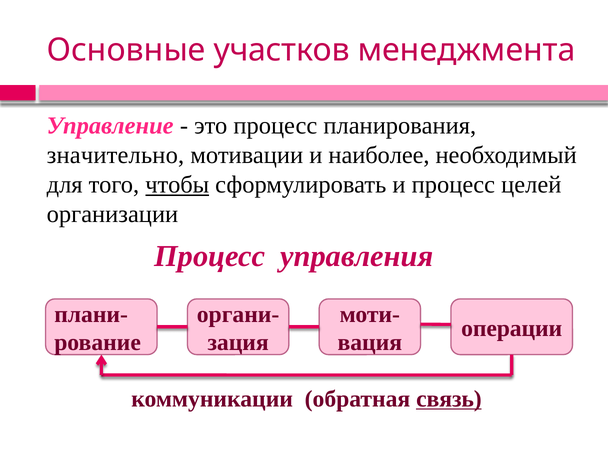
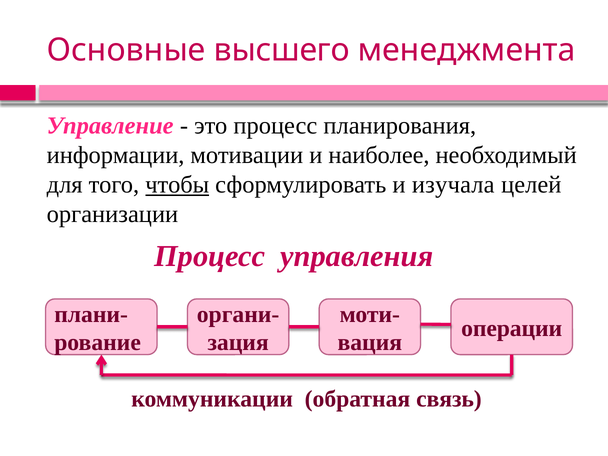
участков: участков -> высшего
значительно: значительно -> информации
и процесс: процесс -> изучала
связь underline: present -> none
